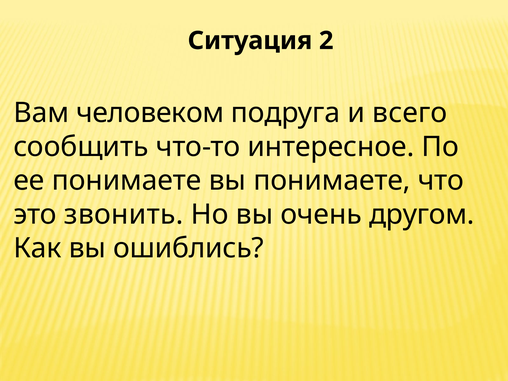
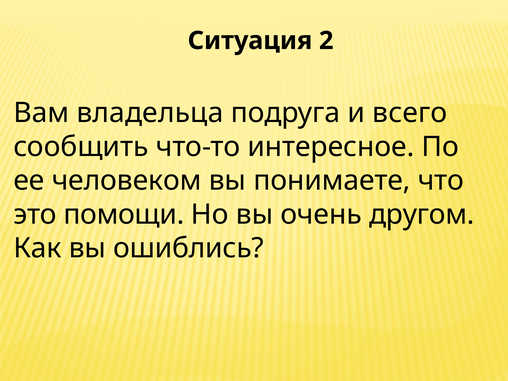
человеком: человеком -> владельца
ее понимаете: понимаете -> человеком
звонить: звонить -> помощи
